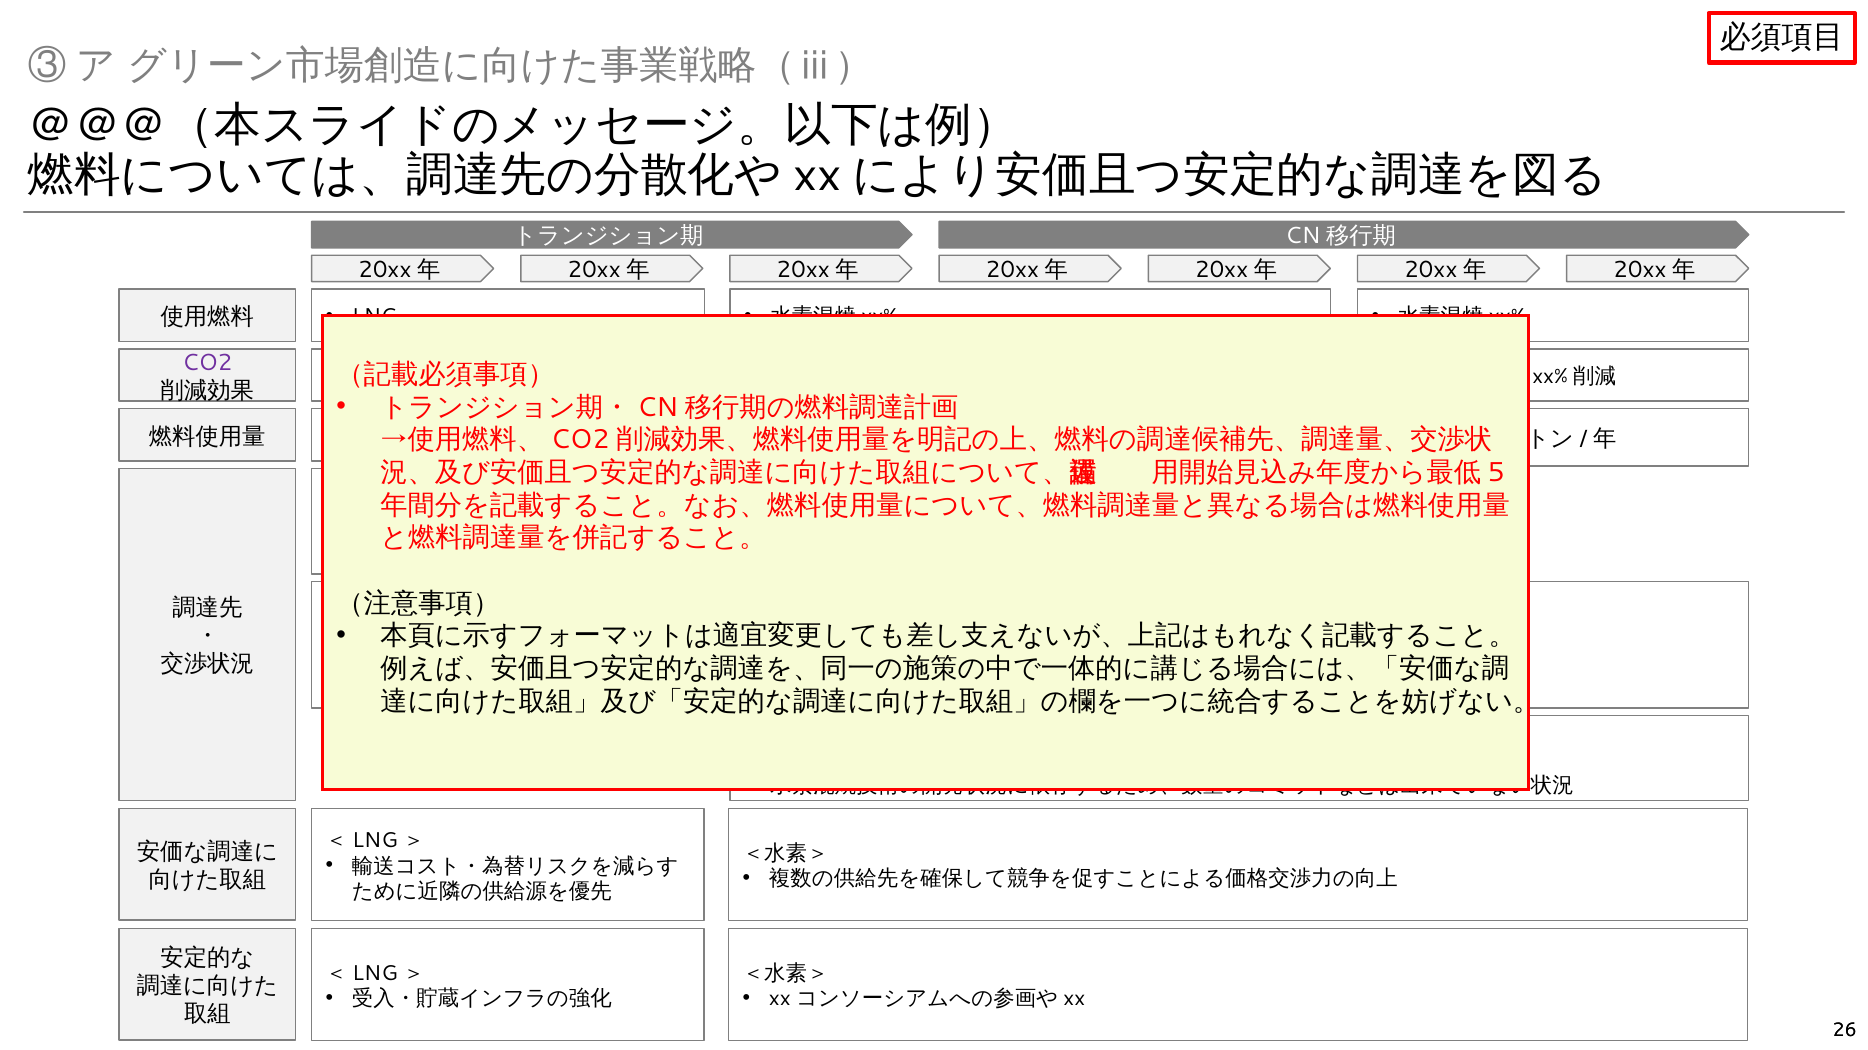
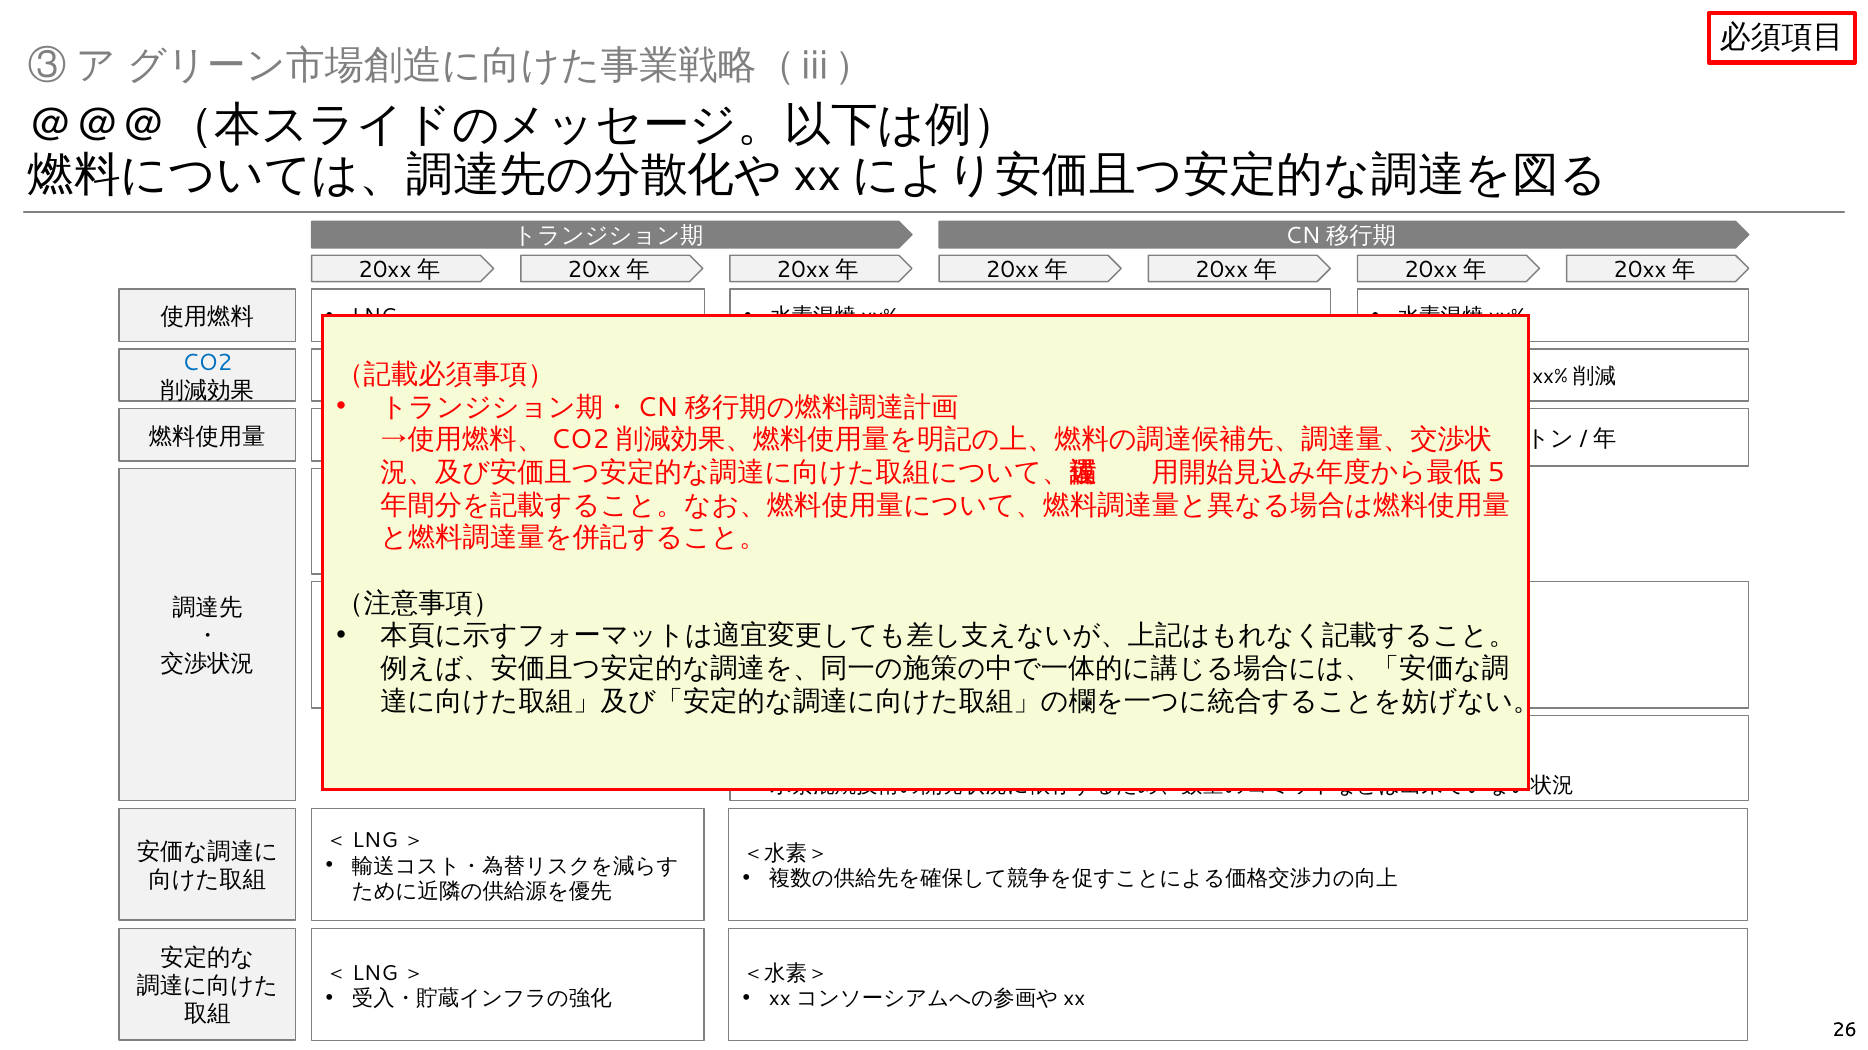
CO2 colour: purple -> blue
